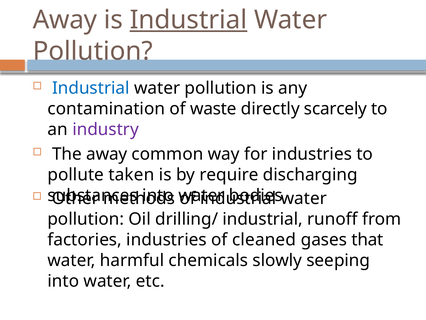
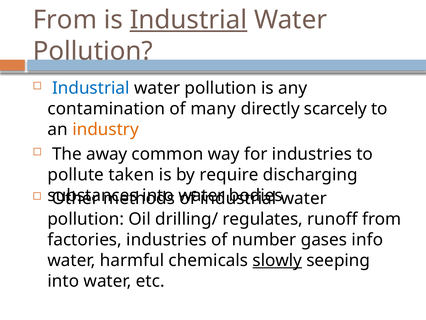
Away at (65, 20): Away -> From
waste: waste -> many
industry colour: purple -> orange
drilling/ industrial: industrial -> regulates
cleaned: cleaned -> number
that: that -> info
slowly underline: none -> present
